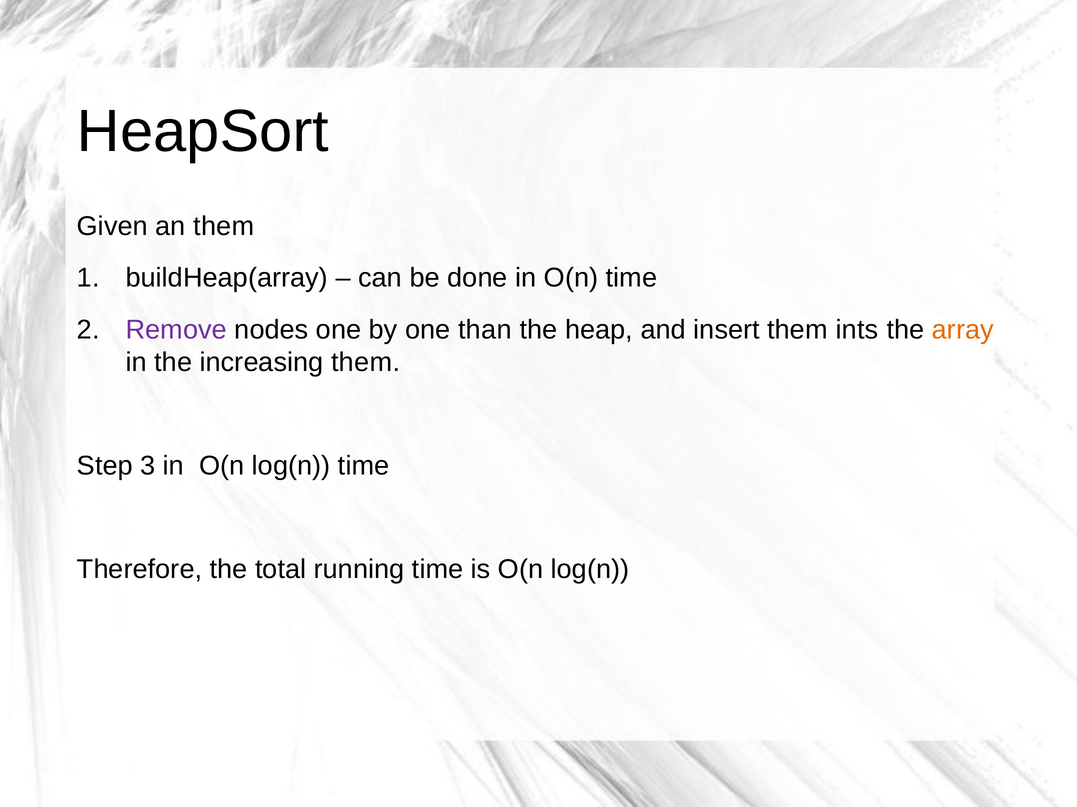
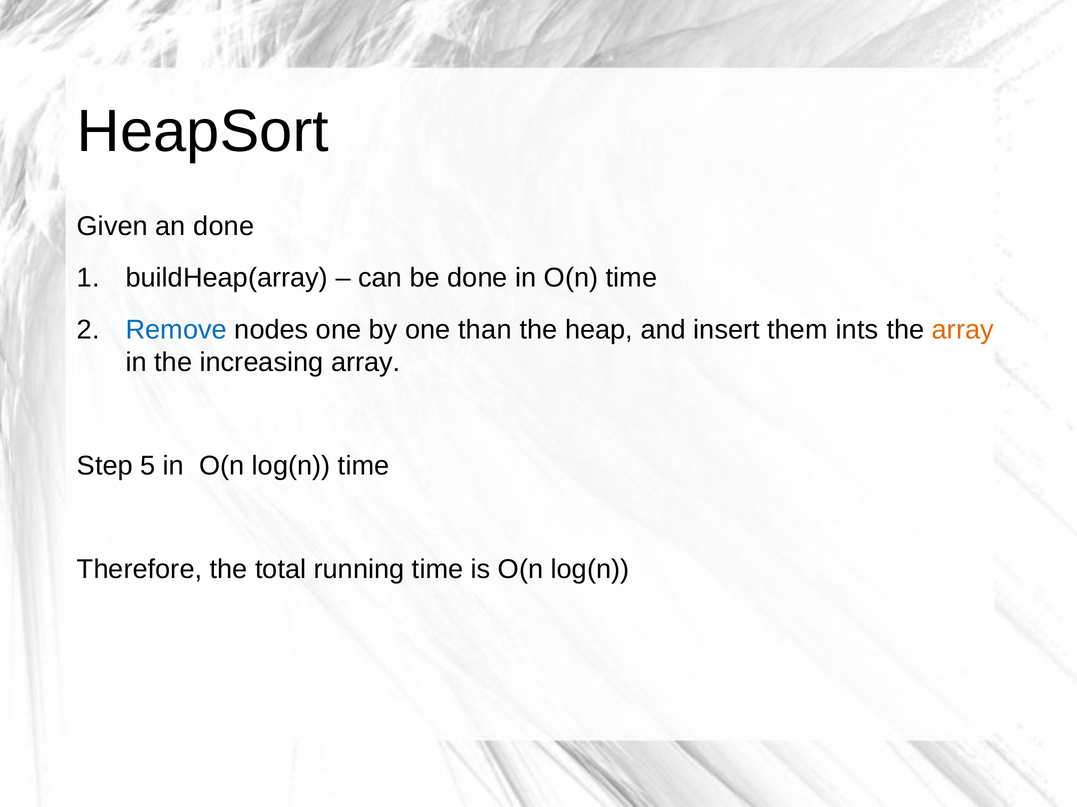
an them: them -> done
Remove colour: purple -> blue
increasing them: them -> array
3: 3 -> 5
